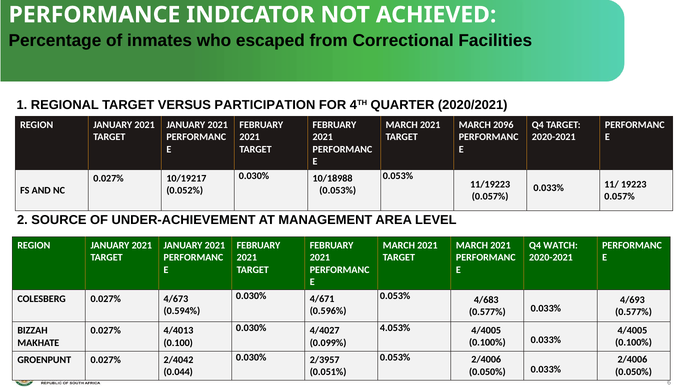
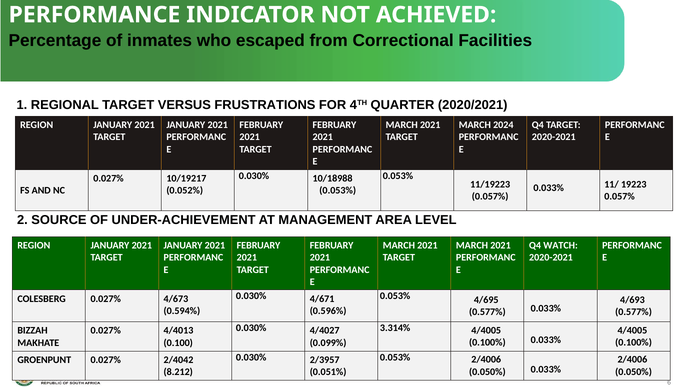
PARTICIPATION: PARTICIPATION -> FRUSTRATIONS
2096: 2096 -> 2024
4/683: 4/683 -> 4/695
4.053%: 4.053% -> 3.314%
0.044: 0.044 -> 8.212
